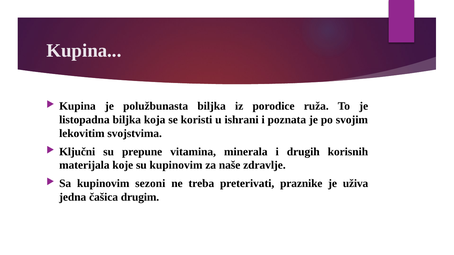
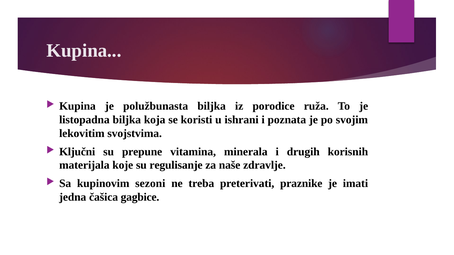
su kupinovim: kupinovim -> regulisanje
uživa: uživa -> imati
drugim: drugim -> gagbice
